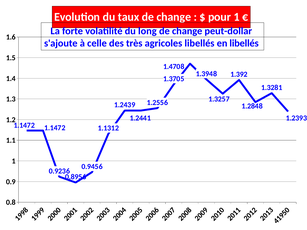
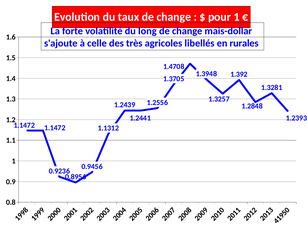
peut-dollar: peut-dollar -> mais-dollar
en libellés: libellés -> rurales
